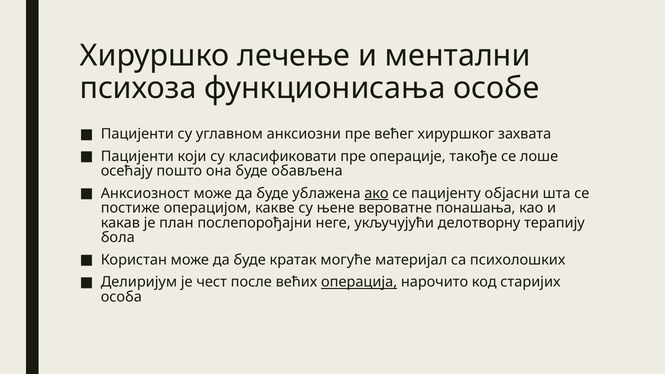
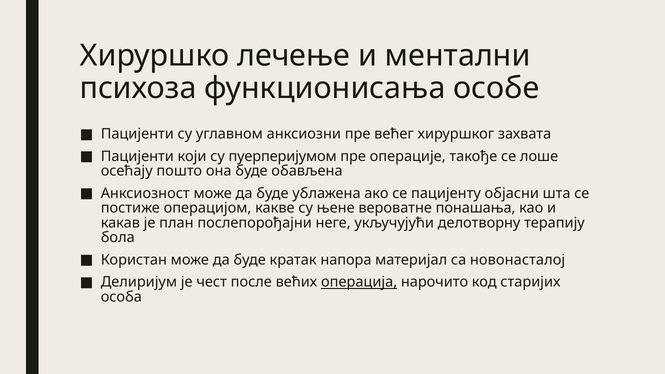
класификовати: класификовати -> пуерперијумом
ако underline: present -> none
могуће: могуће -> напора
психолошких: психолошких -> новонасталој
